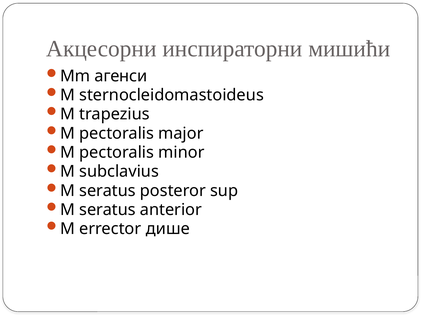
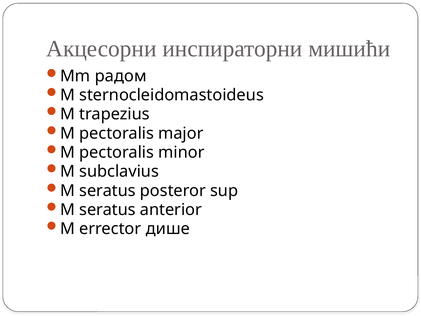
агенси: агенси -> радом
